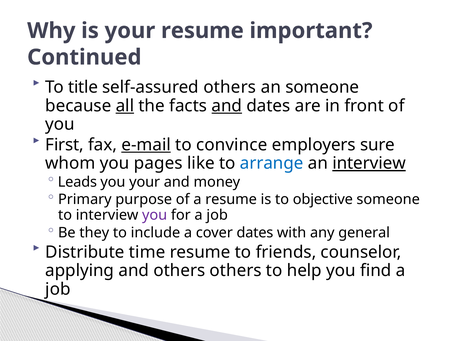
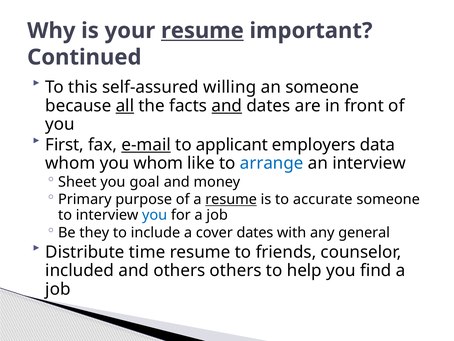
resume at (202, 31) underline: none -> present
title: title -> this
self-assured others: others -> willing
convince: convince -> applicant
sure: sure -> data
you pages: pages -> whom
interview at (369, 163) underline: present -> none
Leads: Leads -> Sheet
you your: your -> goal
resume at (231, 199) underline: none -> present
objective: objective -> accurate
you at (155, 215) colour: purple -> blue
applying: applying -> included
